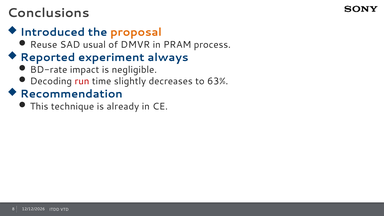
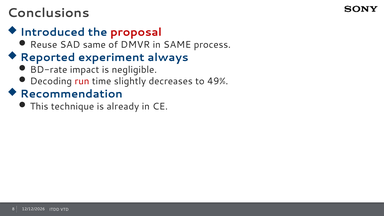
proposal colour: orange -> red
SAD usual: usual -> same
in PRAM: PRAM -> SAME
63%: 63% -> 49%
